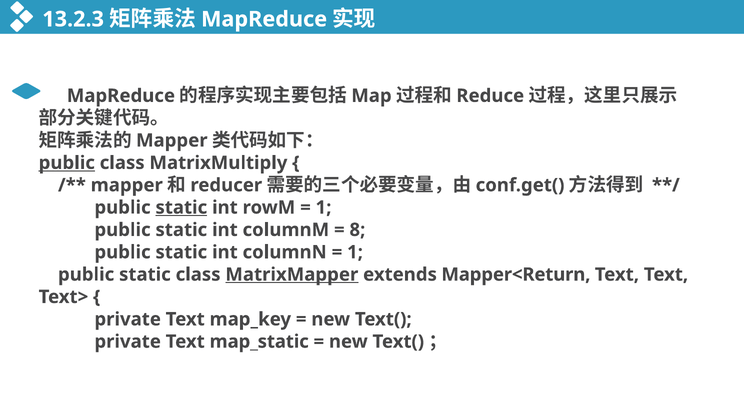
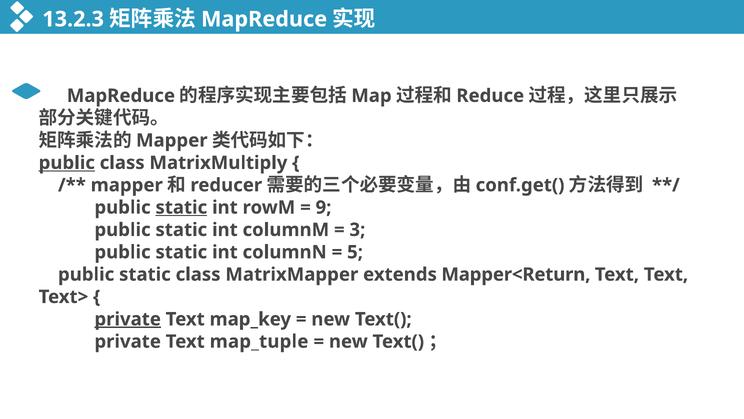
1 at (324, 207): 1 -> 9
8: 8 -> 3
1 at (355, 252): 1 -> 5
MatrixMapper underline: present -> none
private at (128, 319) underline: none -> present
map_static: map_static -> map_tuple
